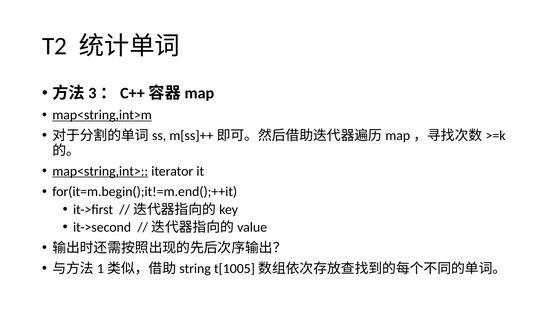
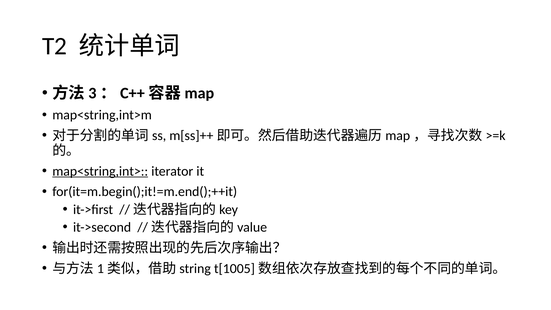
map<string,int>m underline: present -> none
